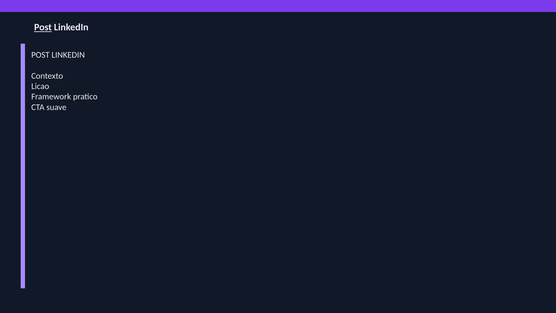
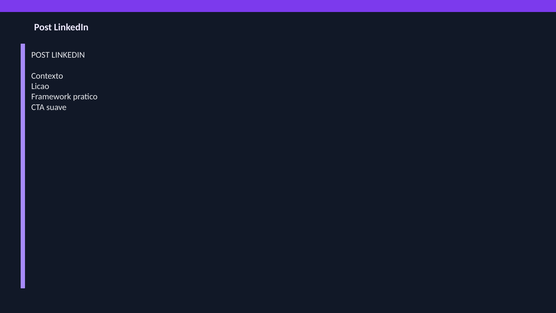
Post at (43, 27) underline: present -> none
